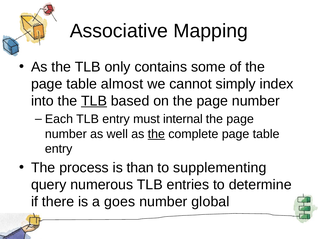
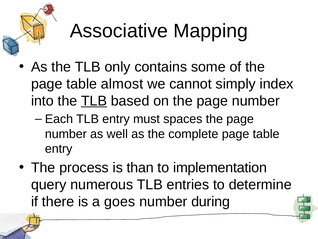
internal: internal -> spaces
the at (156, 134) underline: present -> none
supplementing: supplementing -> implementation
global: global -> during
